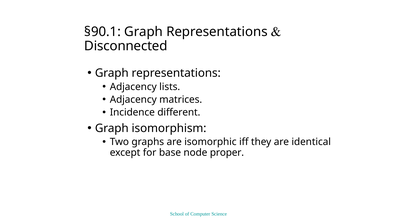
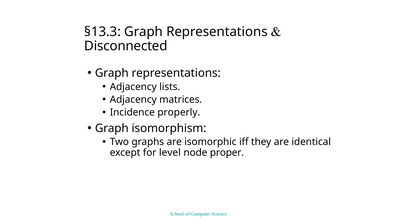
§90.1: §90.1 -> §13.3
different: different -> properly
base: base -> level
